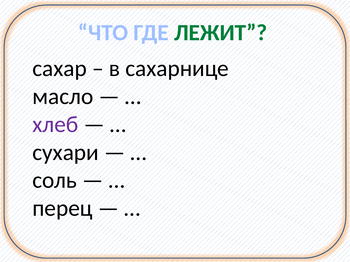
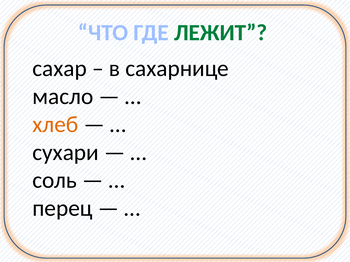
хлеб colour: purple -> orange
